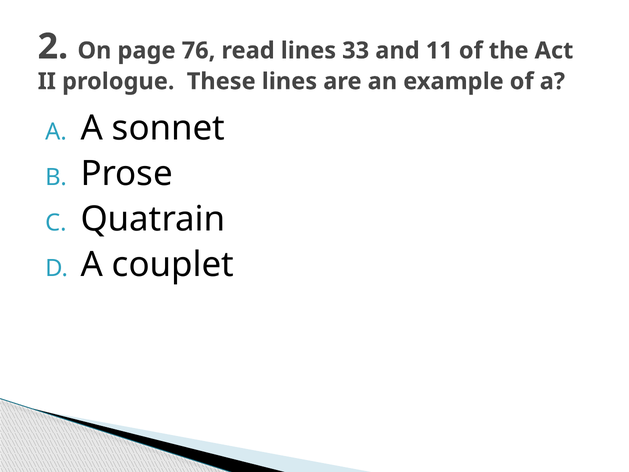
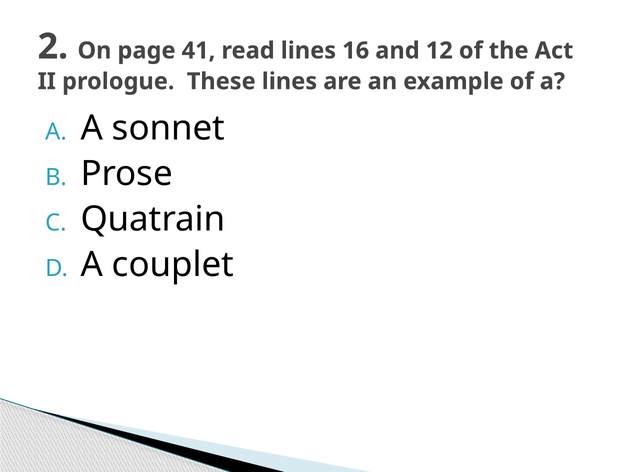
76: 76 -> 41
33: 33 -> 16
11: 11 -> 12
